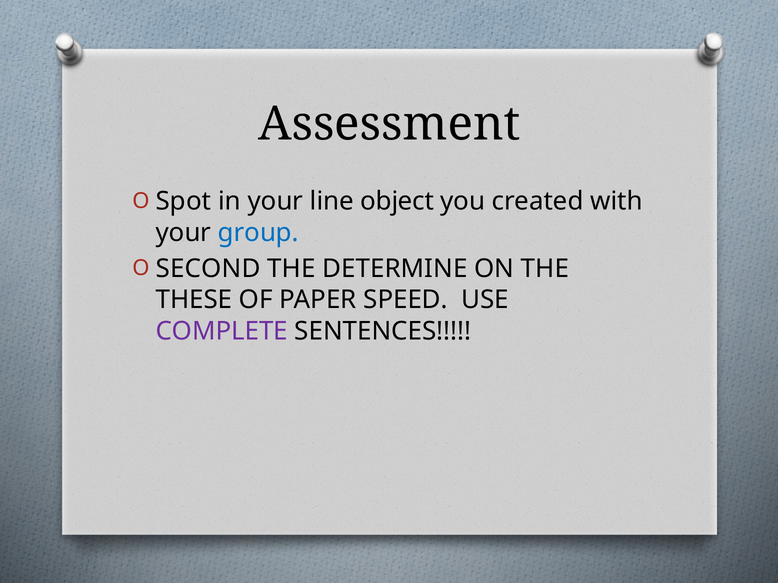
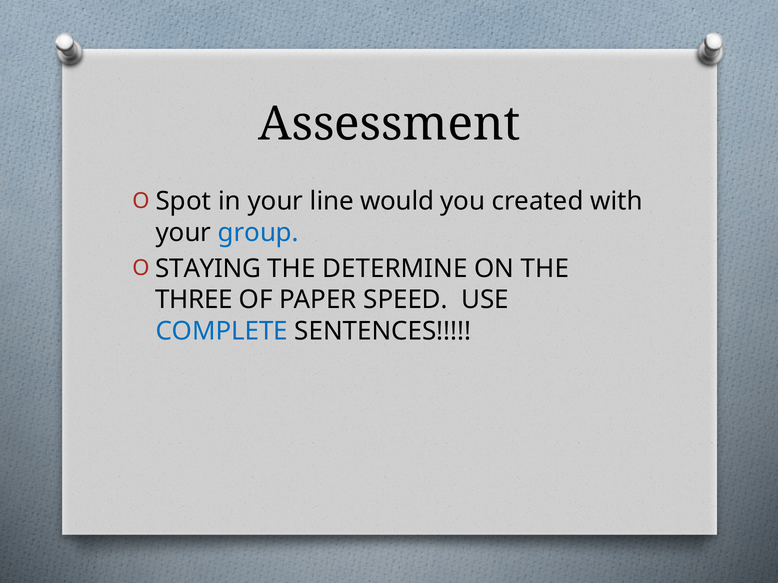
object: object -> would
SECOND: SECOND -> STAYING
THESE: THESE -> THREE
COMPLETE colour: purple -> blue
